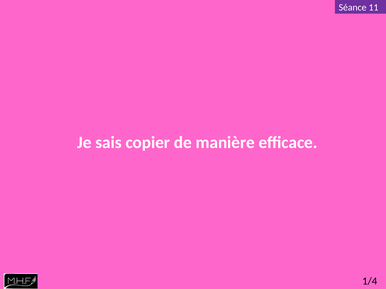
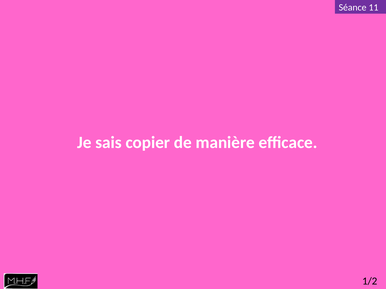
1/4: 1/4 -> 1/2
